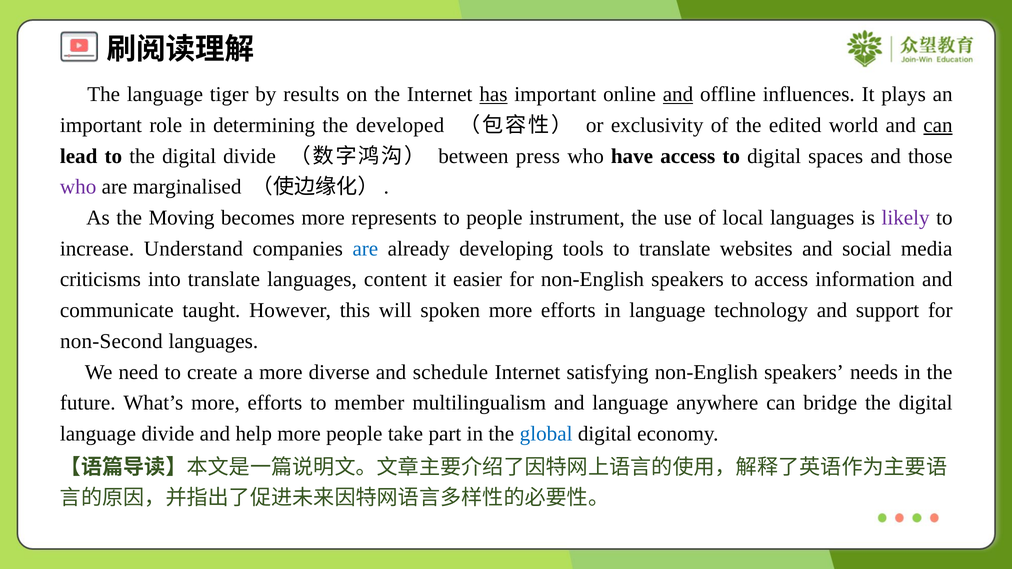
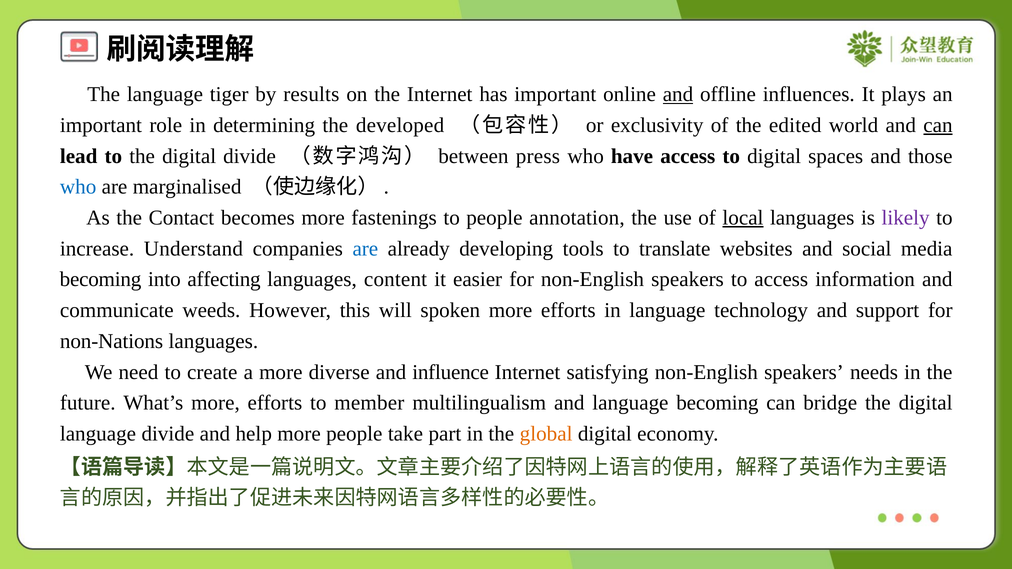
has underline: present -> none
who at (78, 187) colour: purple -> blue
Moving: Moving -> Contact
represents: represents -> fastenings
instrument: instrument -> annotation
local underline: none -> present
criticisms at (100, 280): criticisms -> becoming
into translate: translate -> affecting
taught: taught -> weeds
non-Second: non-Second -> non-Nations
schedule: schedule -> influence
language anywhere: anywhere -> becoming
global colour: blue -> orange
